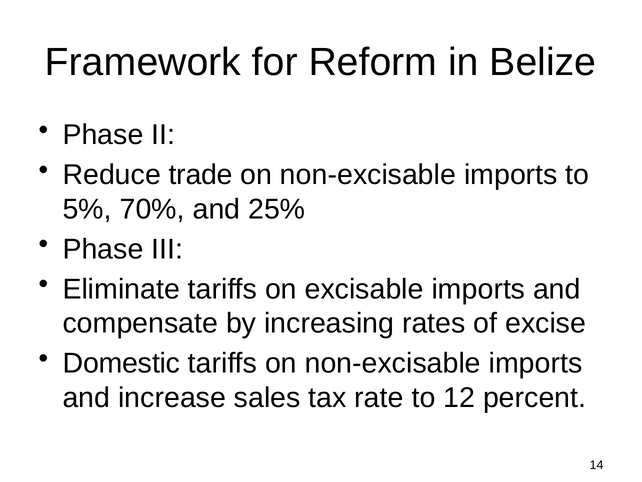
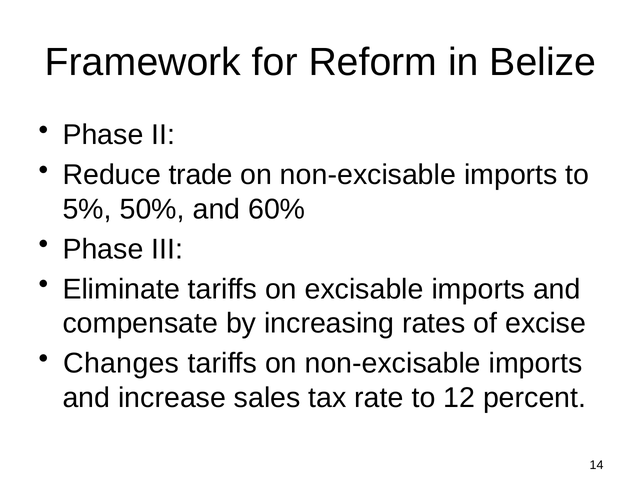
70%: 70% -> 50%
25%: 25% -> 60%
Domestic: Domestic -> Changes
